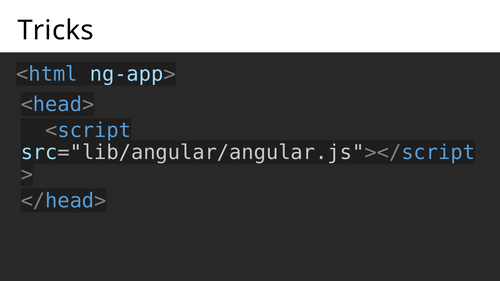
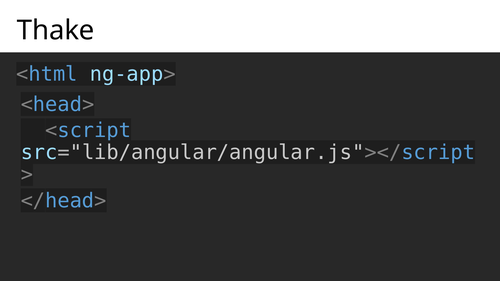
Tricks: Tricks -> Thake
